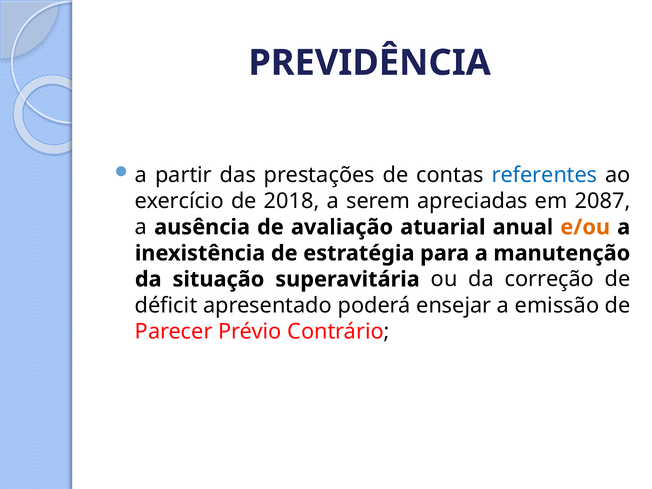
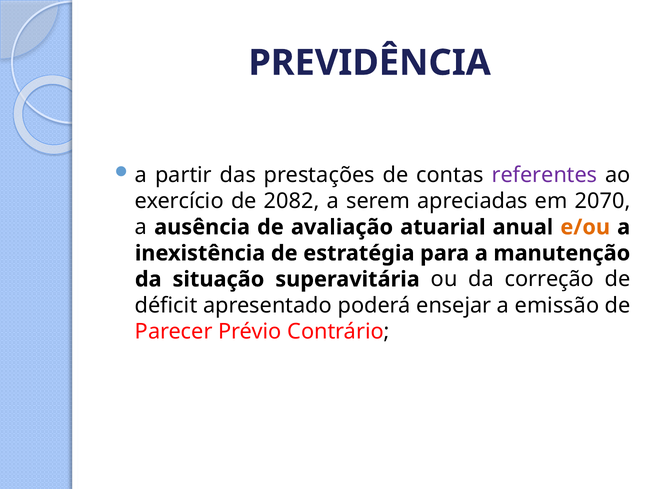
referentes colour: blue -> purple
2018: 2018 -> 2082
2087: 2087 -> 2070
